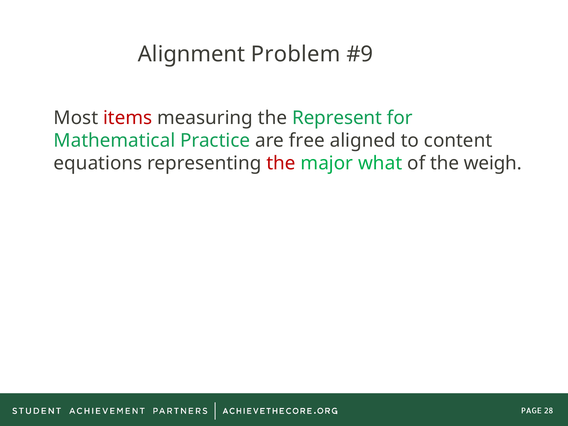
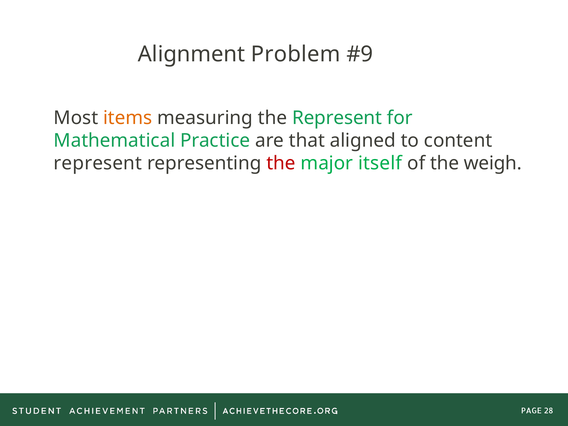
items colour: red -> orange
free: free -> that
equations at (98, 163): equations -> represent
what: what -> itself
